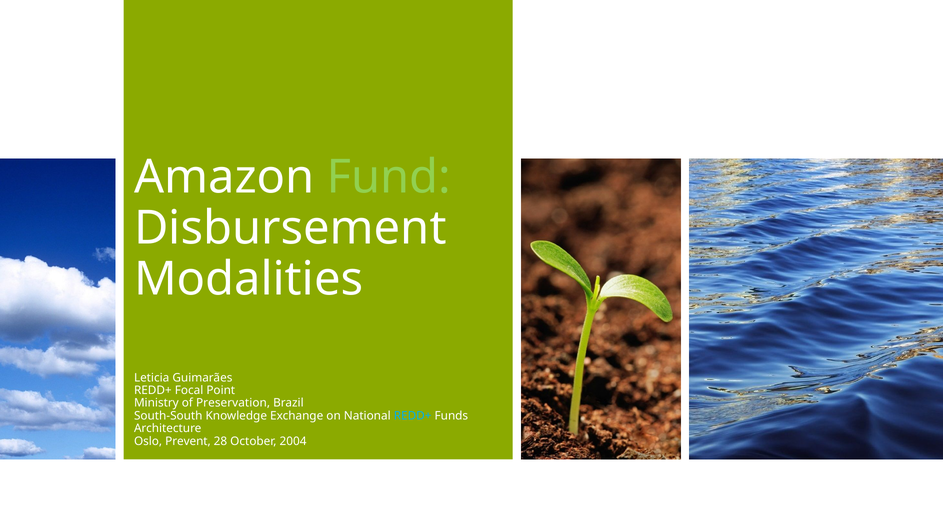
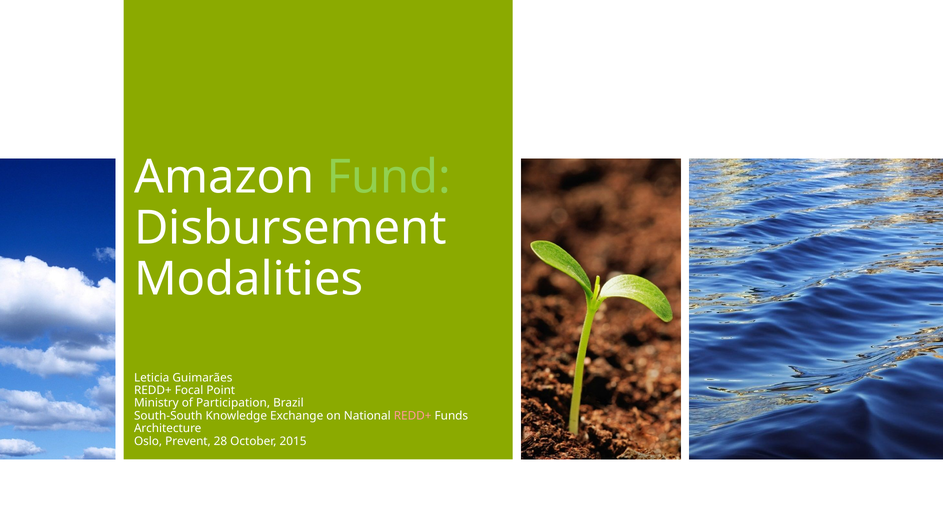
Preservation: Preservation -> Participation
REDD+ at (413, 416) colour: light blue -> pink
2004: 2004 -> 2015
